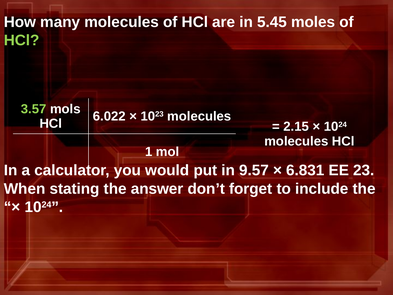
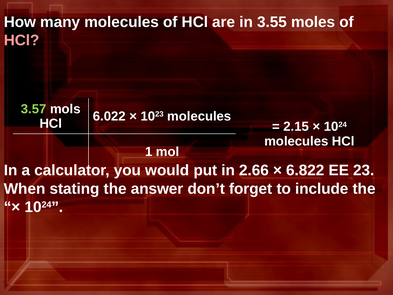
5.45: 5.45 -> 3.55
HCl at (22, 40) colour: light green -> pink
9.57: 9.57 -> 2.66
6.831: 6.831 -> 6.822
